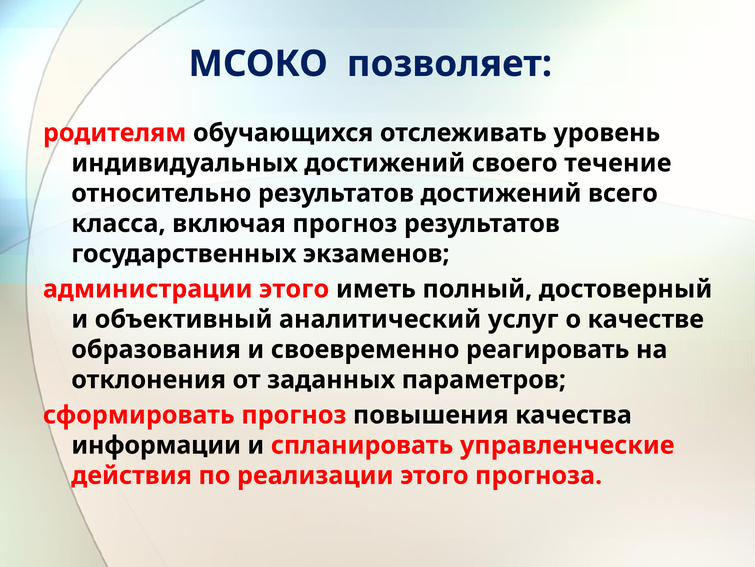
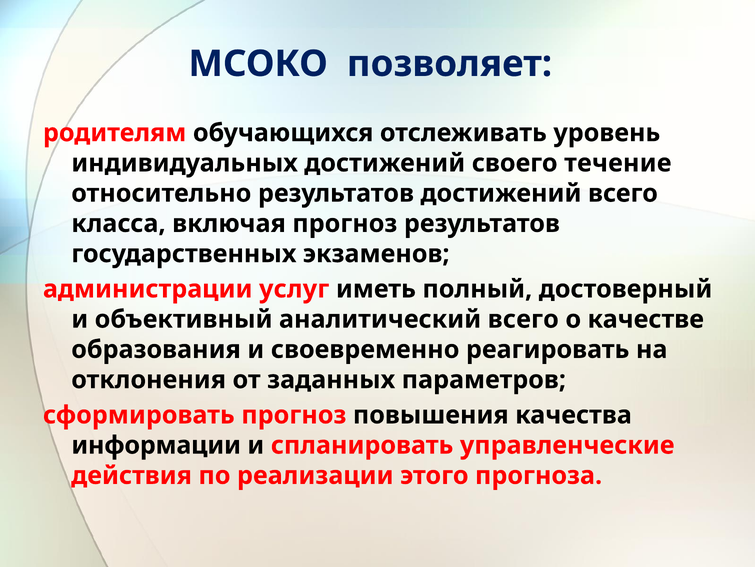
администрации этого: этого -> услуг
аналитический услуг: услуг -> всего
